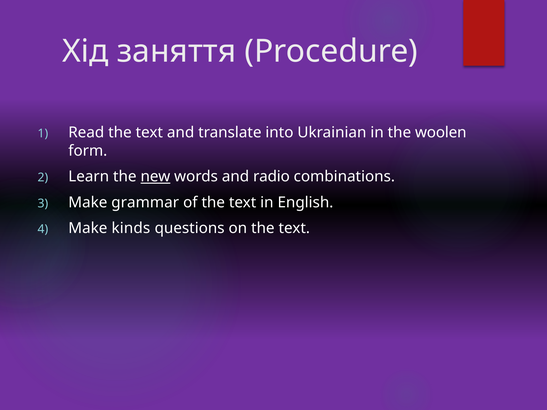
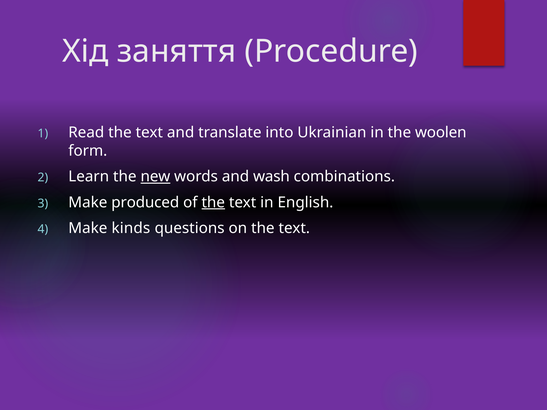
radio: radio -> wash
grammar: grammar -> produced
the at (213, 202) underline: none -> present
